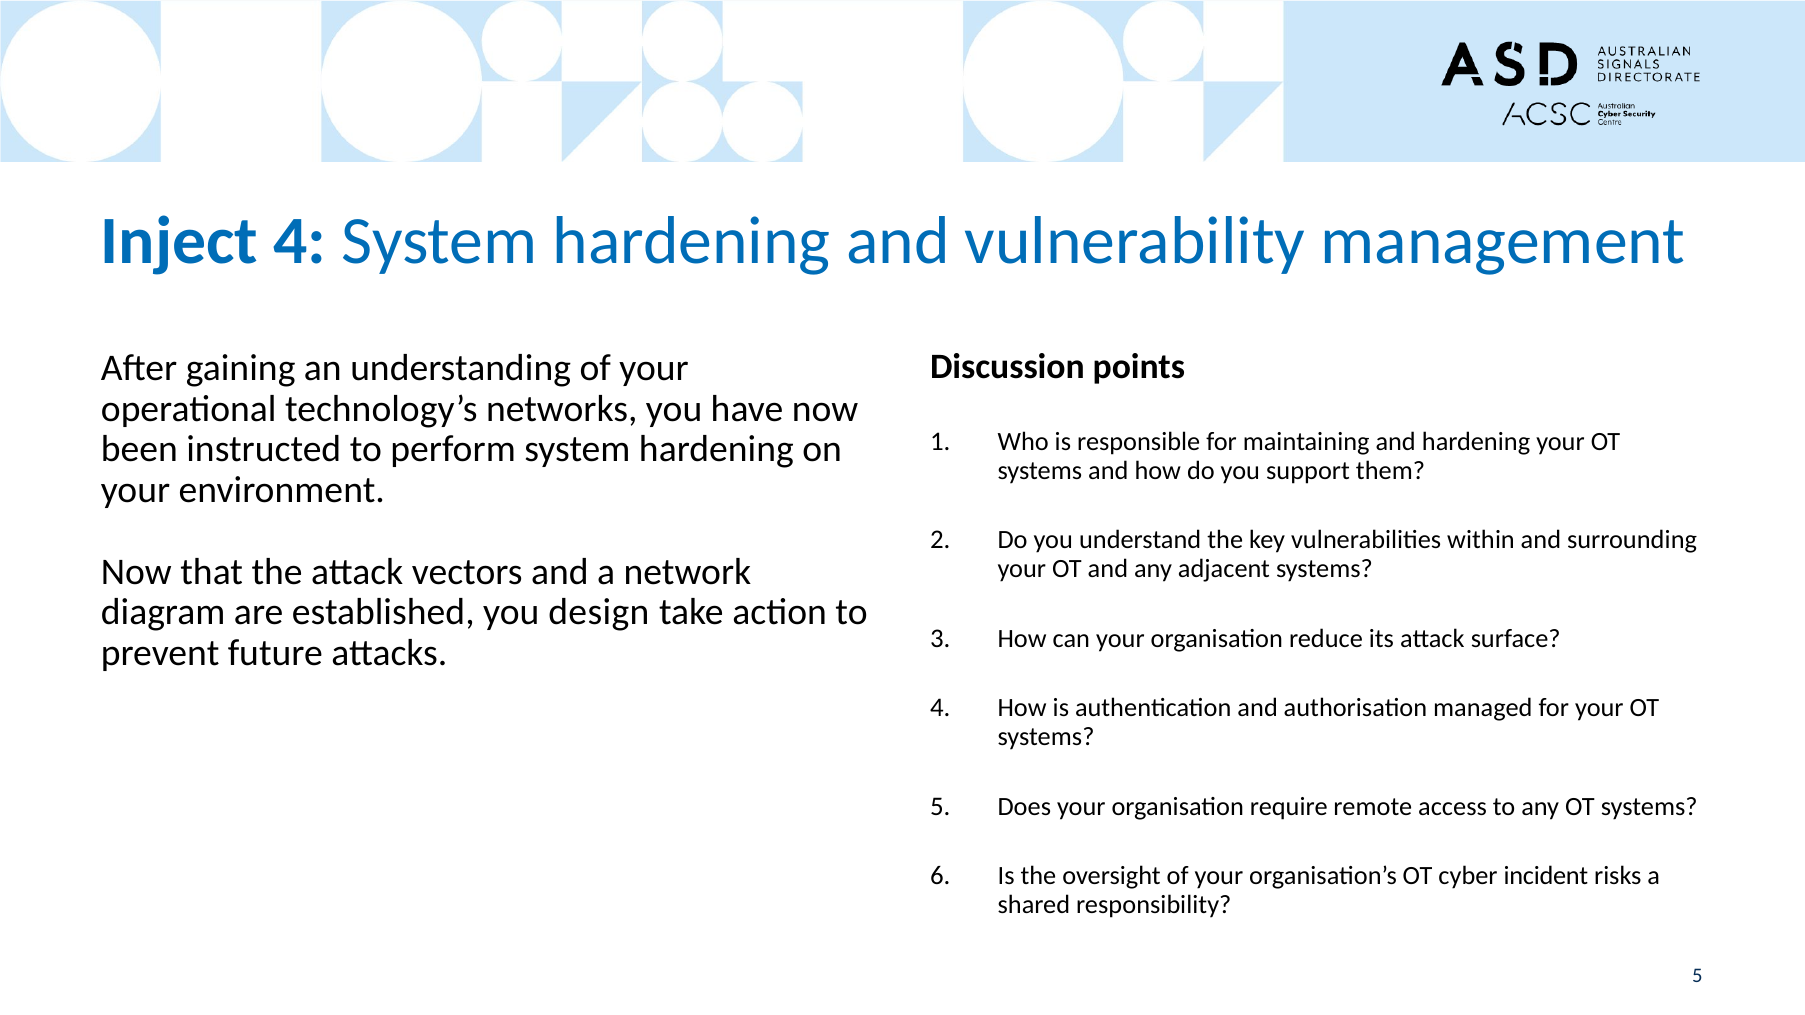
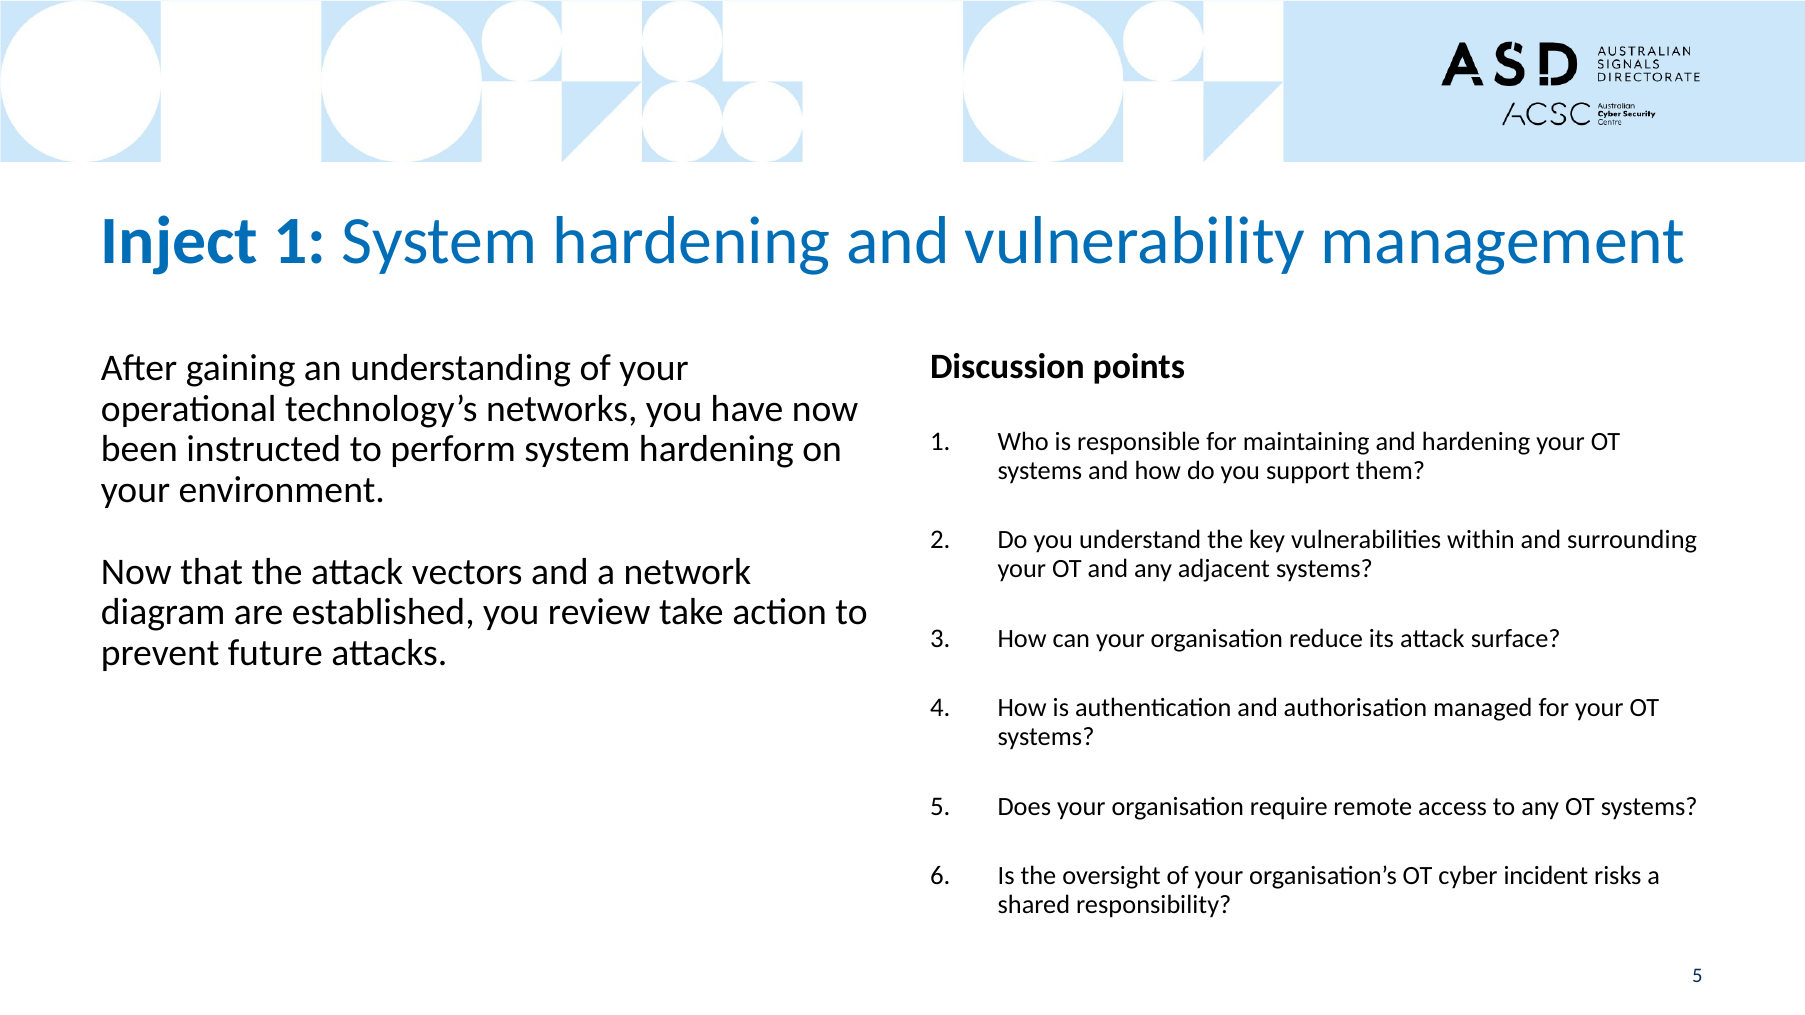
Inject 4: 4 -> 1
design: design -> review
